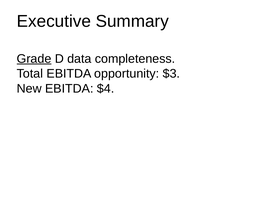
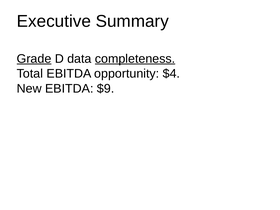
completeness underline: none -> present
$3: $3 -> $4
$4: $4 -> $9
